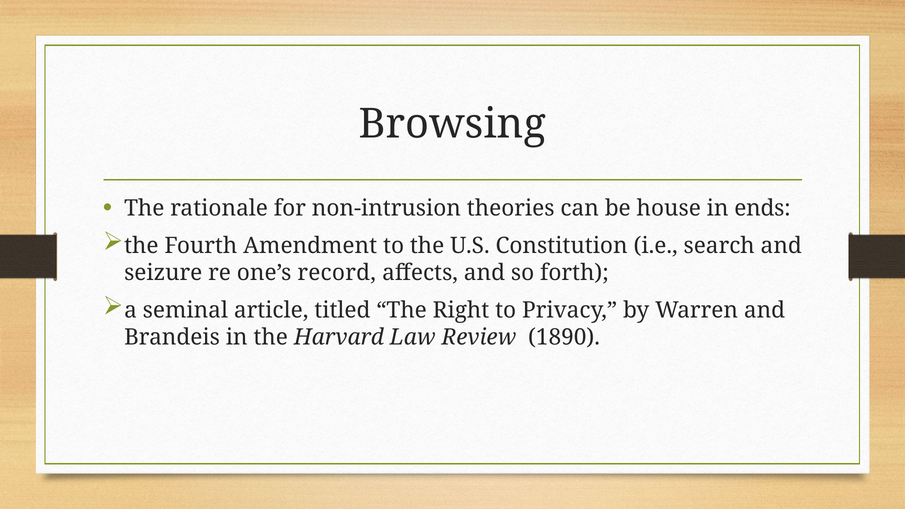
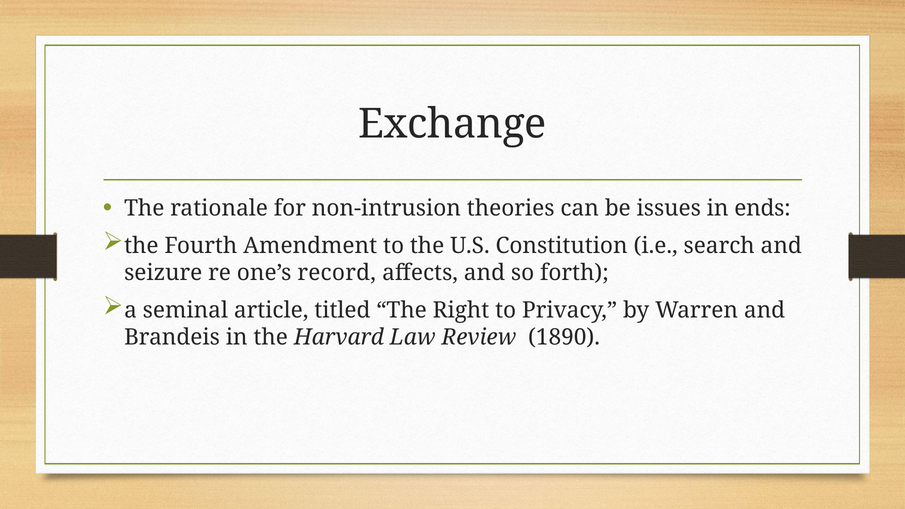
Browsing: Browsing -> Exchange
house: house -> issues
